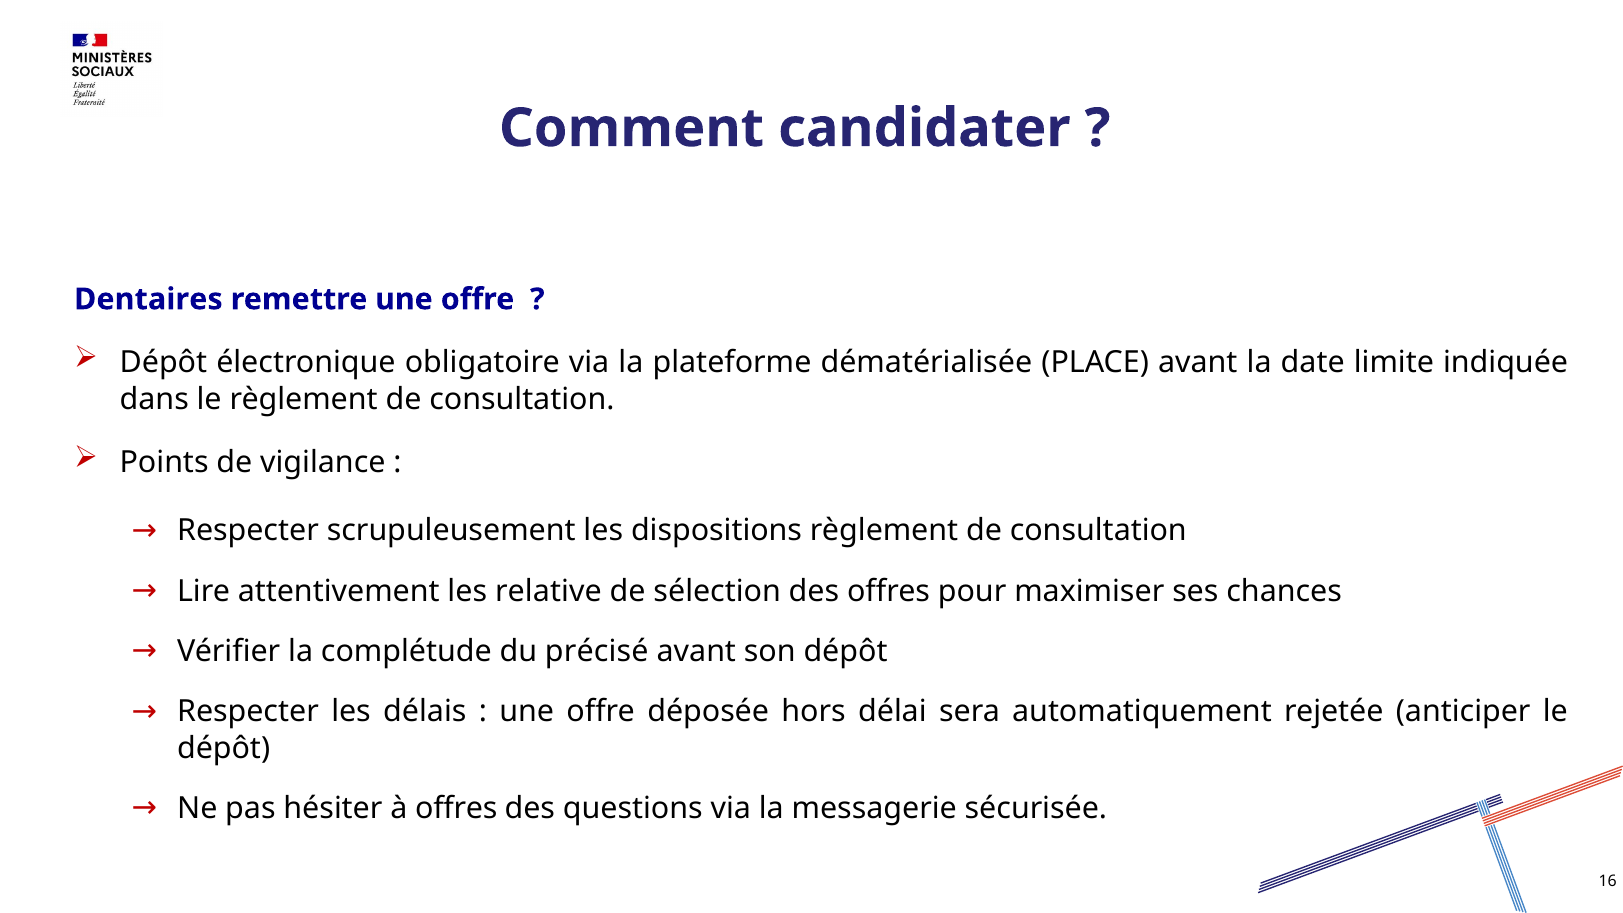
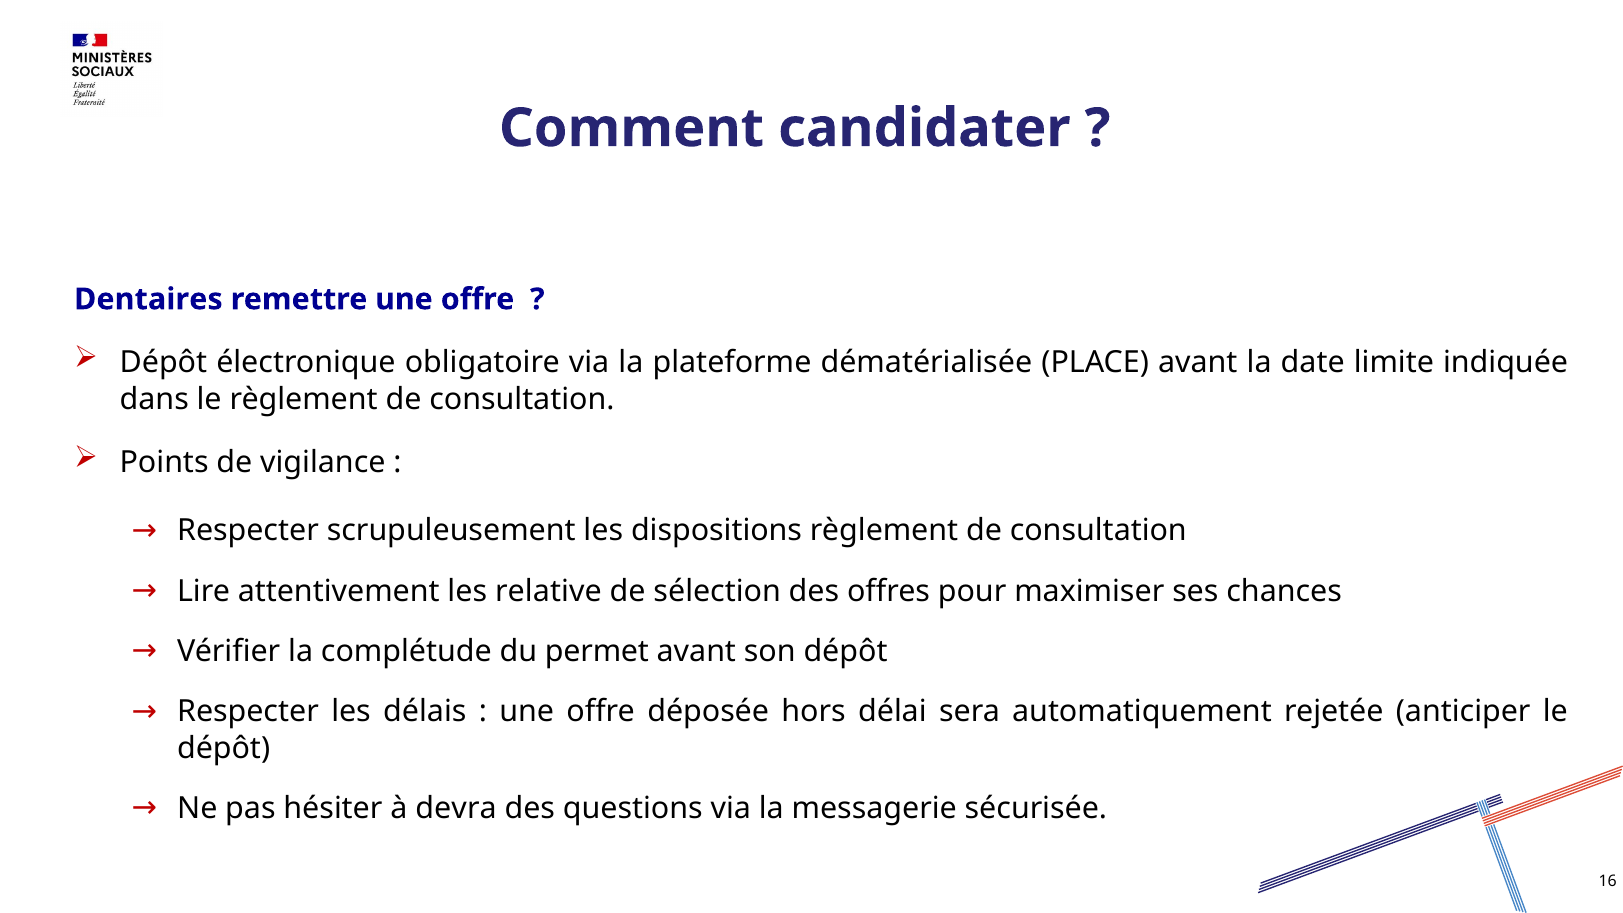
précisé: précisé -> permet
à offres: offres -> devra
